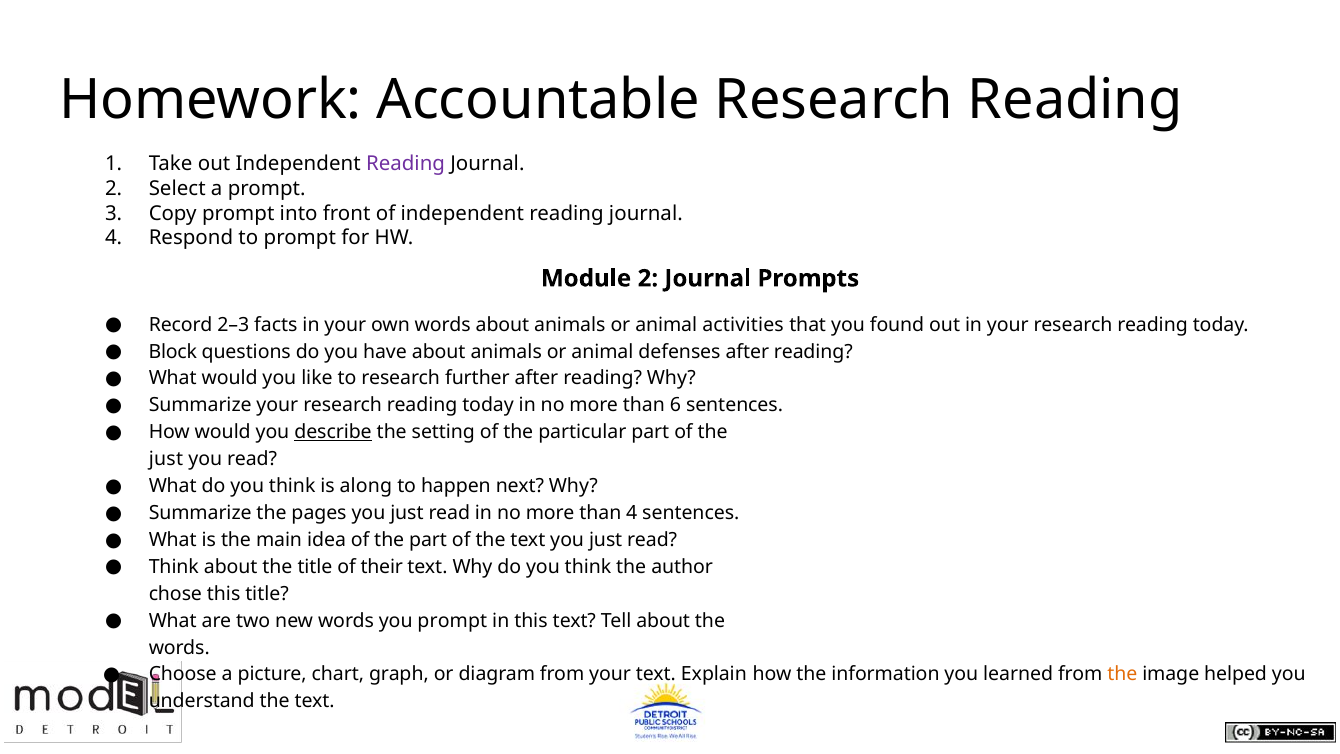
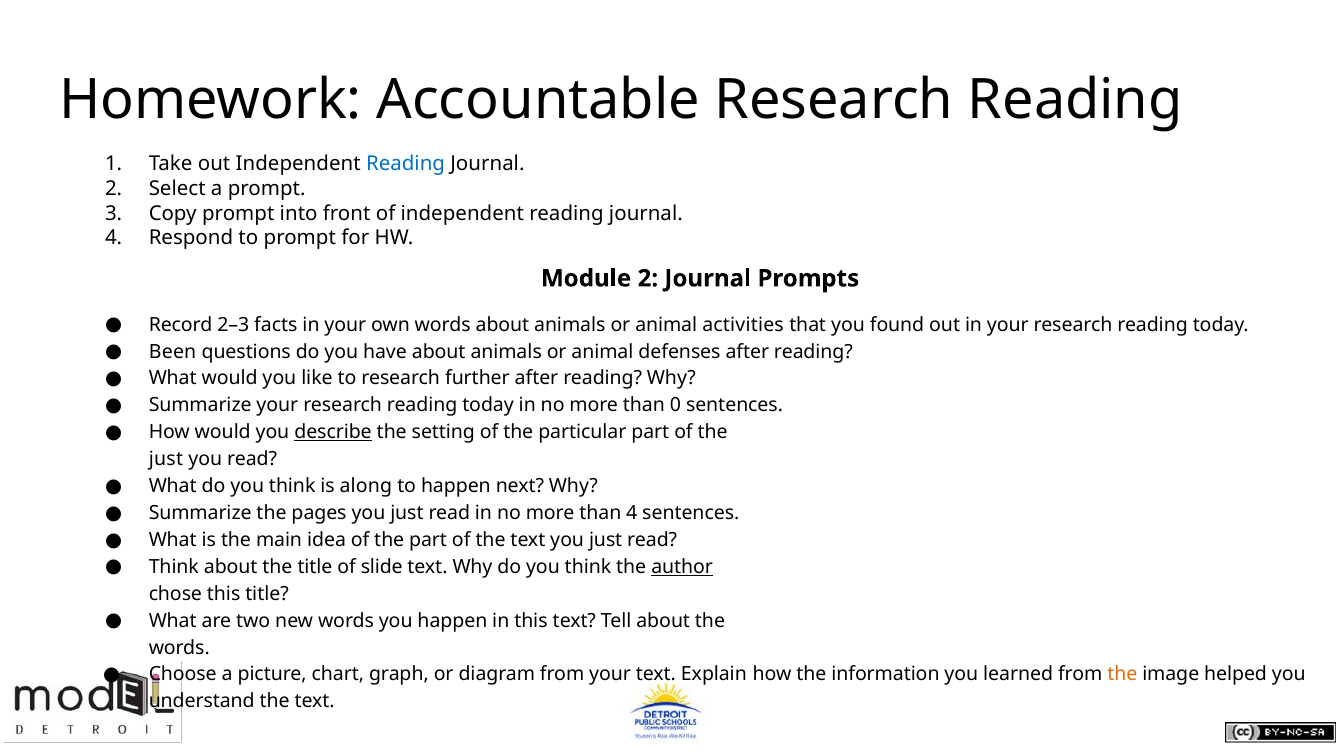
Reading at (406, 164) colour: purple -> blue
Block: Block -> Been
6: 6 -> 0
their: their -> slide
author underline: none -> present
you prompt: prompt -> happen
